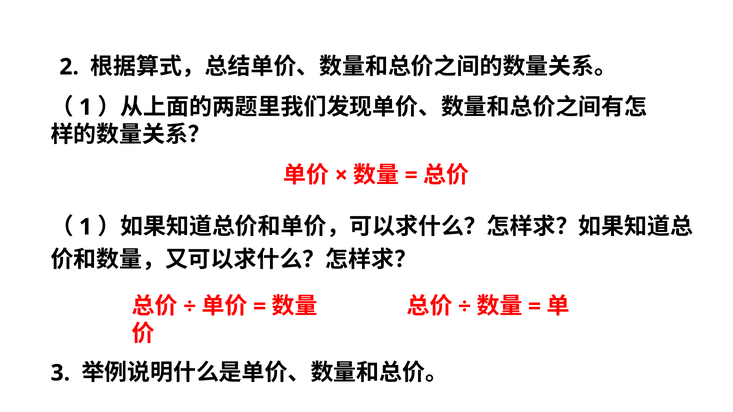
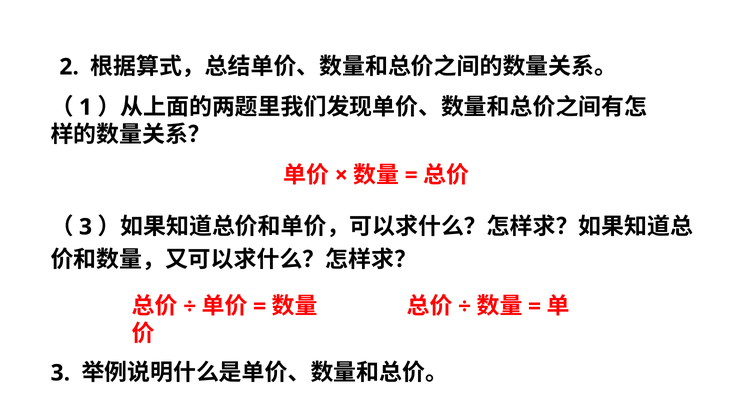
1 at (86, 227): 1 -> 3
